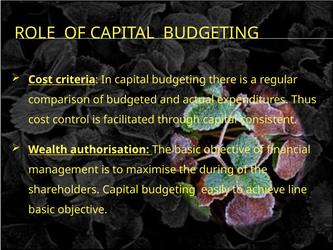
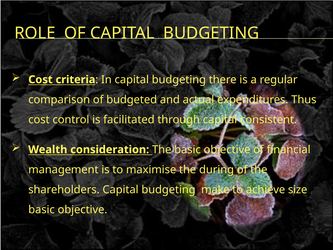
authorisation: authorisation -> consideration
easily: easily -> make
line: line -> size
